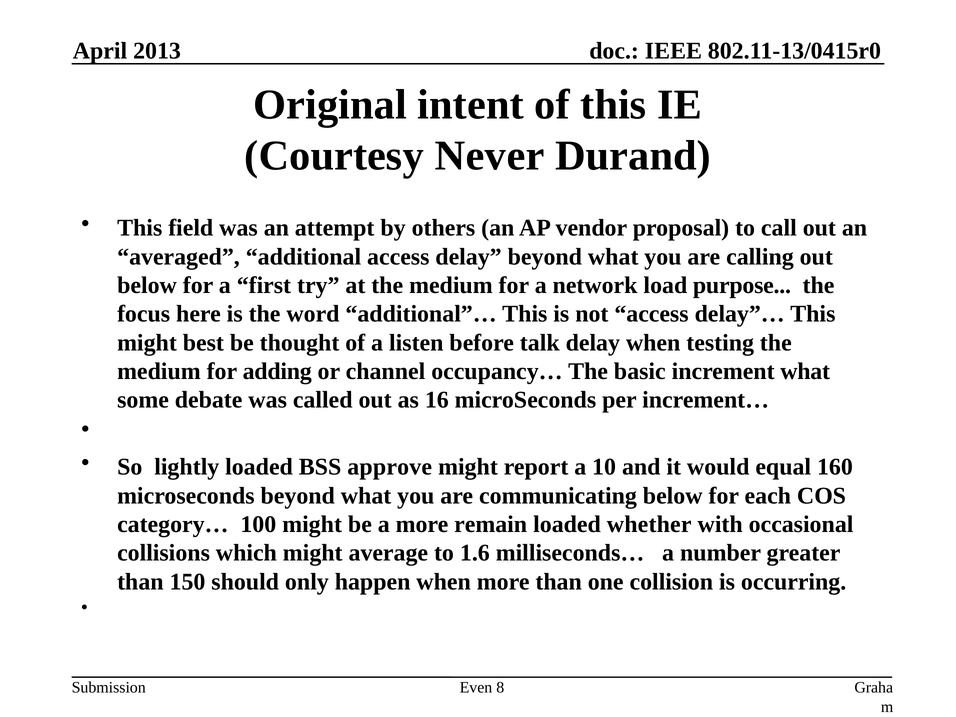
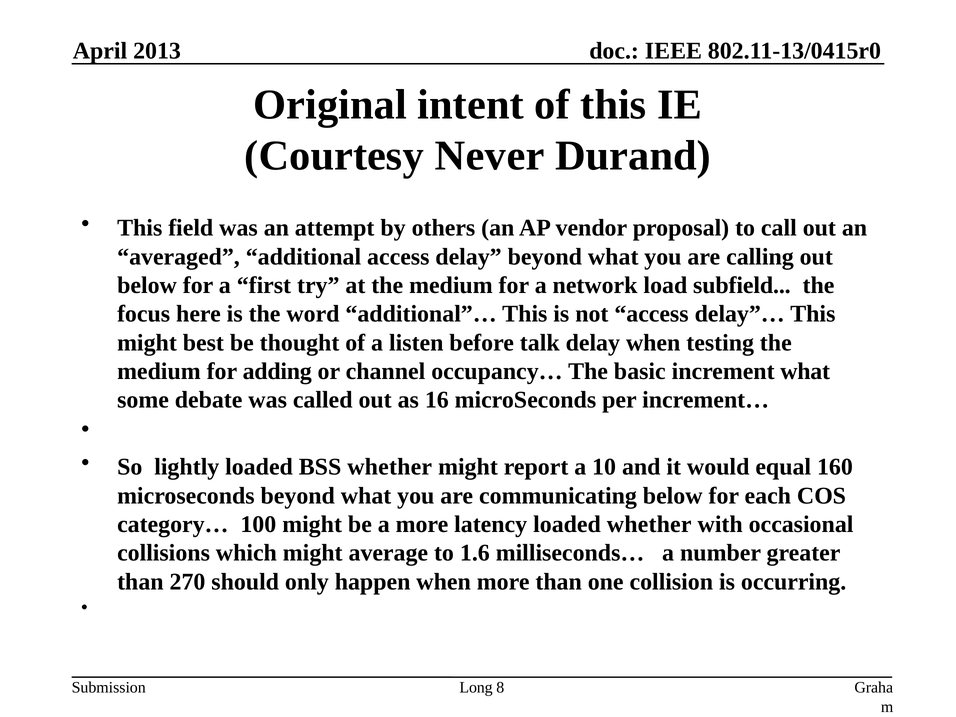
purpose: purpose -> subfield
BSS approve: approve -> whether
remain: remain -> latency
150: 150 -> 270
Even: Even -> Long
